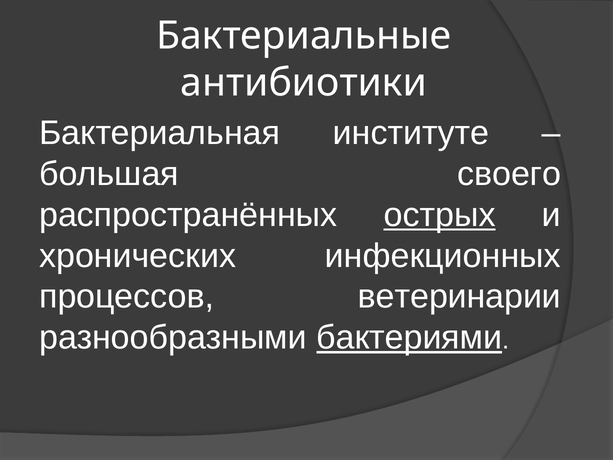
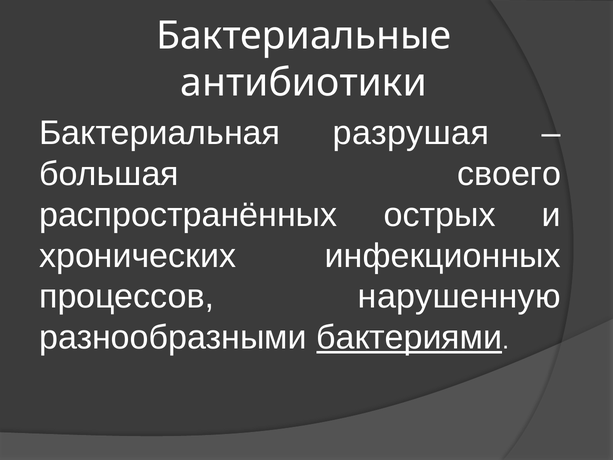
институте: институте -> разрушая
острых underline: present -> none
ветеринарии: ветеринарии -> нарушенную
